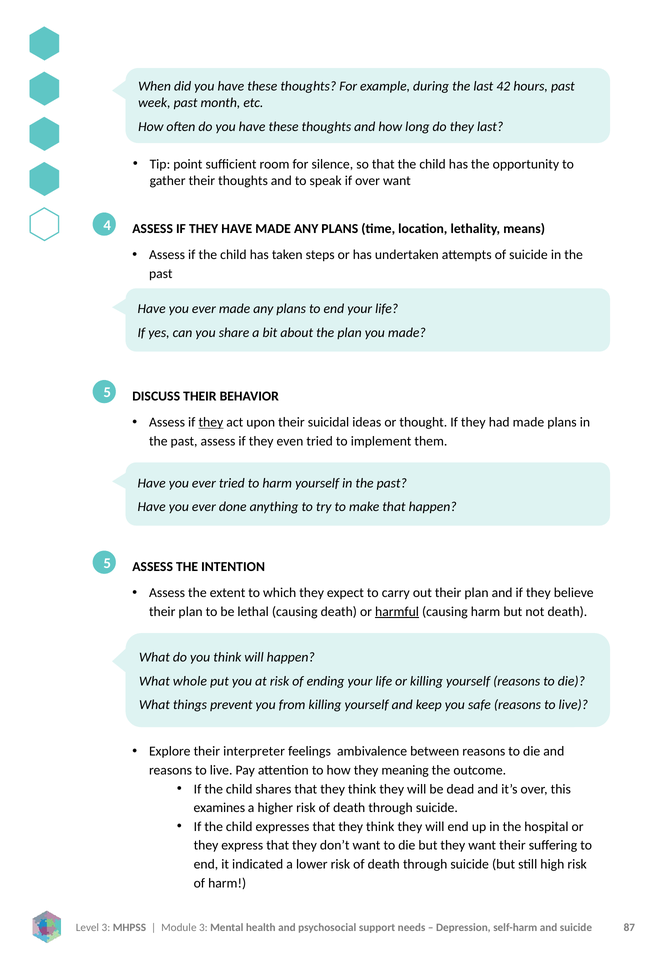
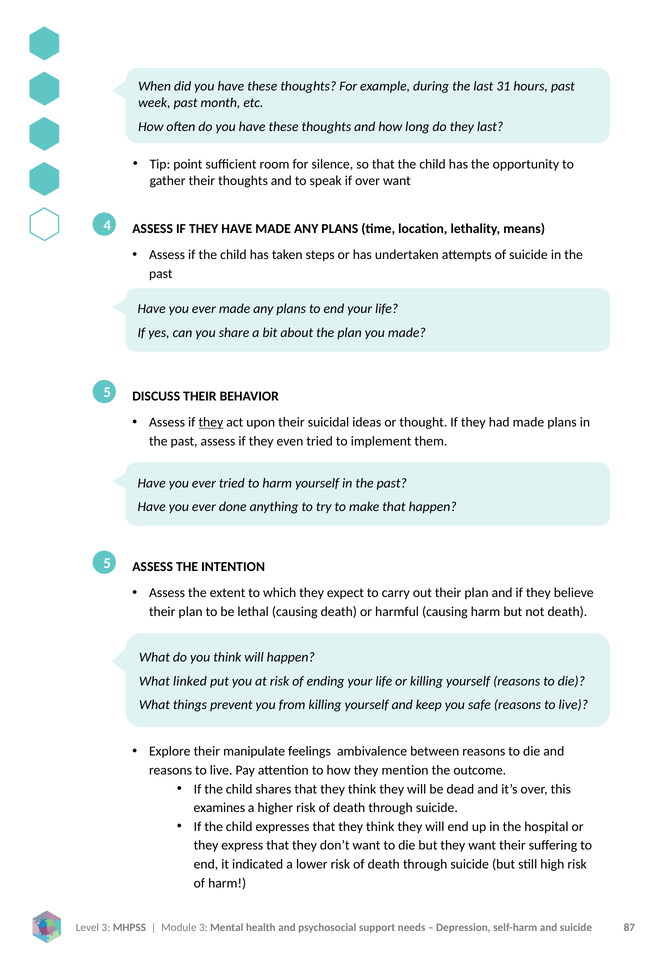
42: 42 -> 31
harmful underline: present -> none
whole: whole -> linked
interpreter: interpreter -> manipulate
meaning: meaning -> mention
